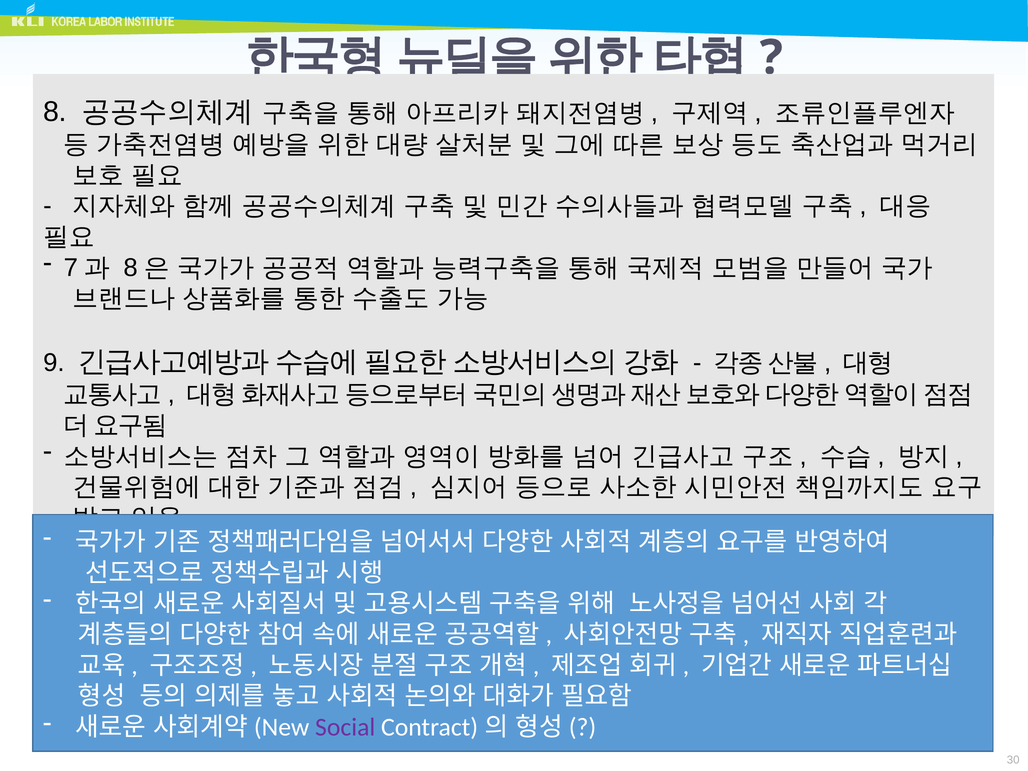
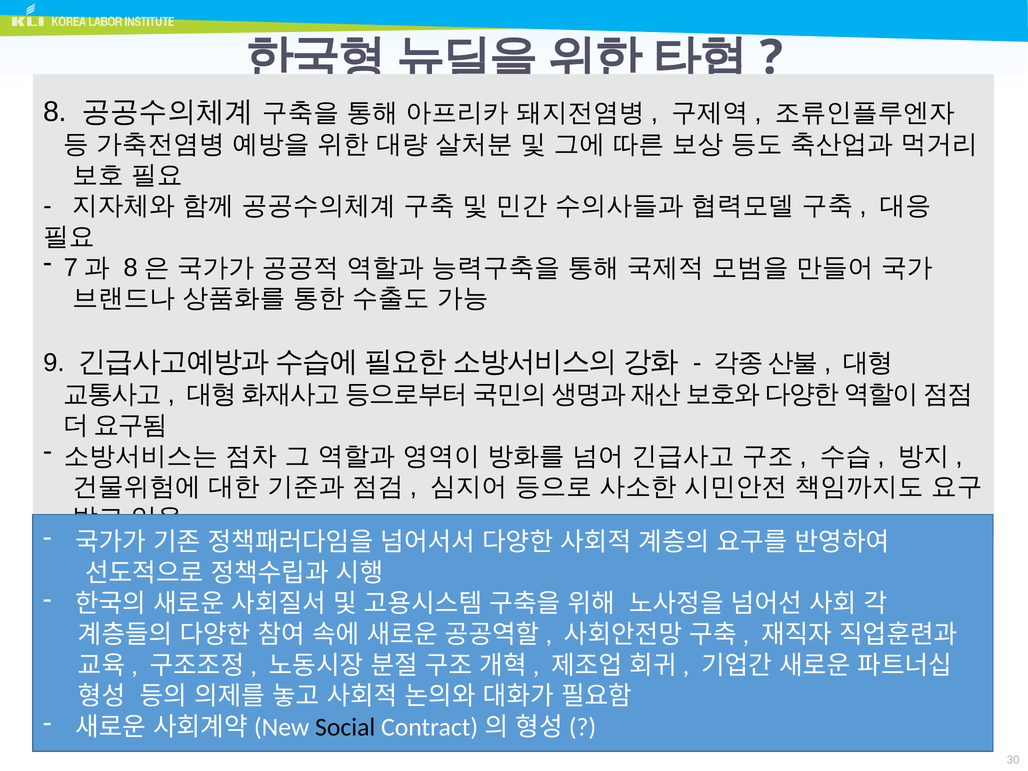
Social colour: purple -> black
